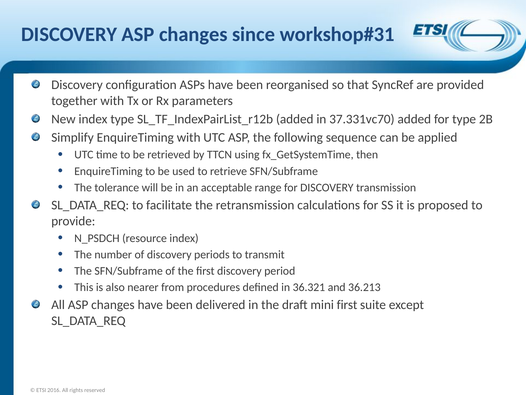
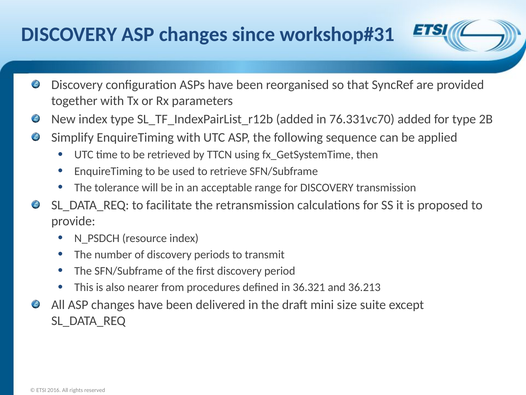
37.331vc70: 37.331vc70 -> 76.331vc70
mini first: first -> size
